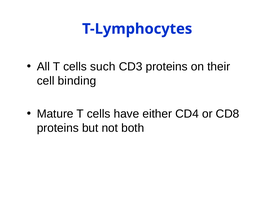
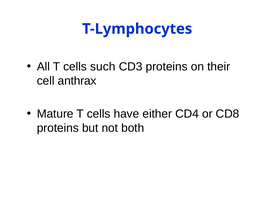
binding: binding -> anthrax
